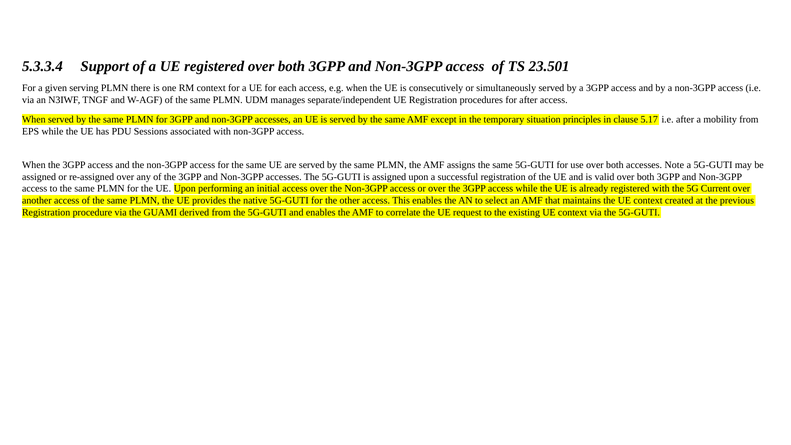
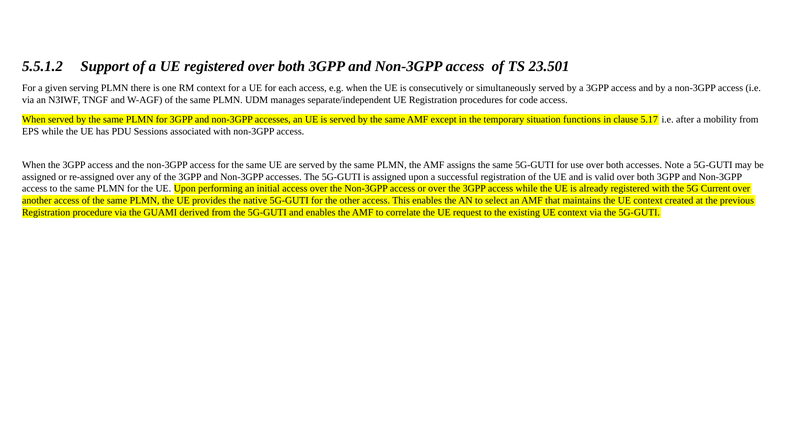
5.3.3.4: 5.3.3.4 -> 5.5.1.2
for after: after -> code
principles: principles -> functions
